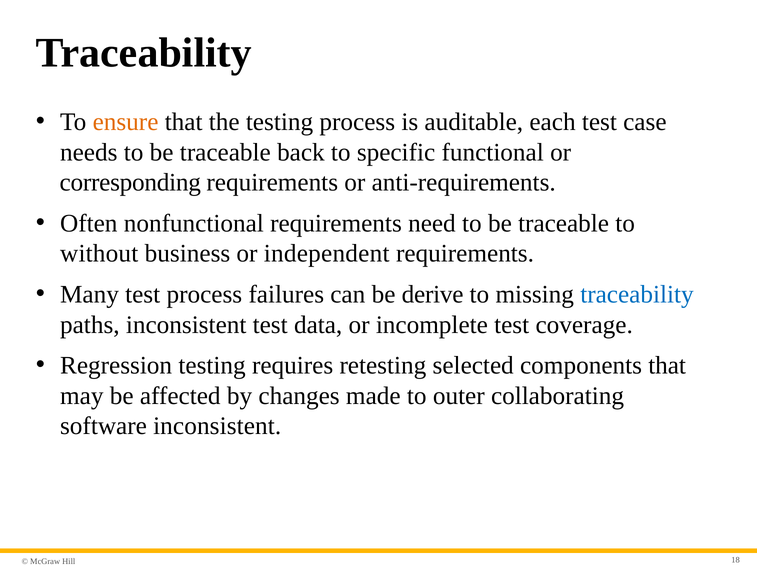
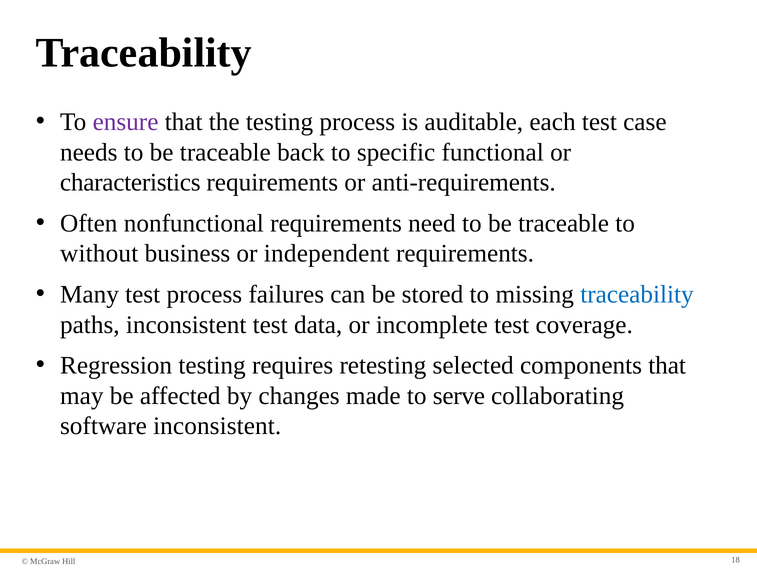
ensure colour: orange -> purple
corresponding: corresponding -> characteristics
derive: derive -> stored
outer: outer -> serve
